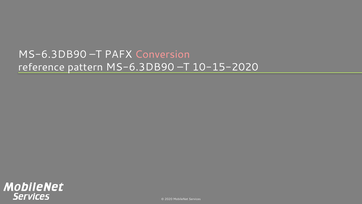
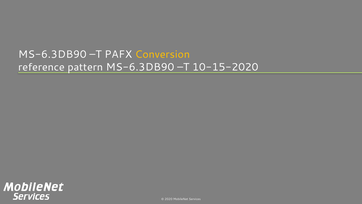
Conversion colour: pink -> yellow
